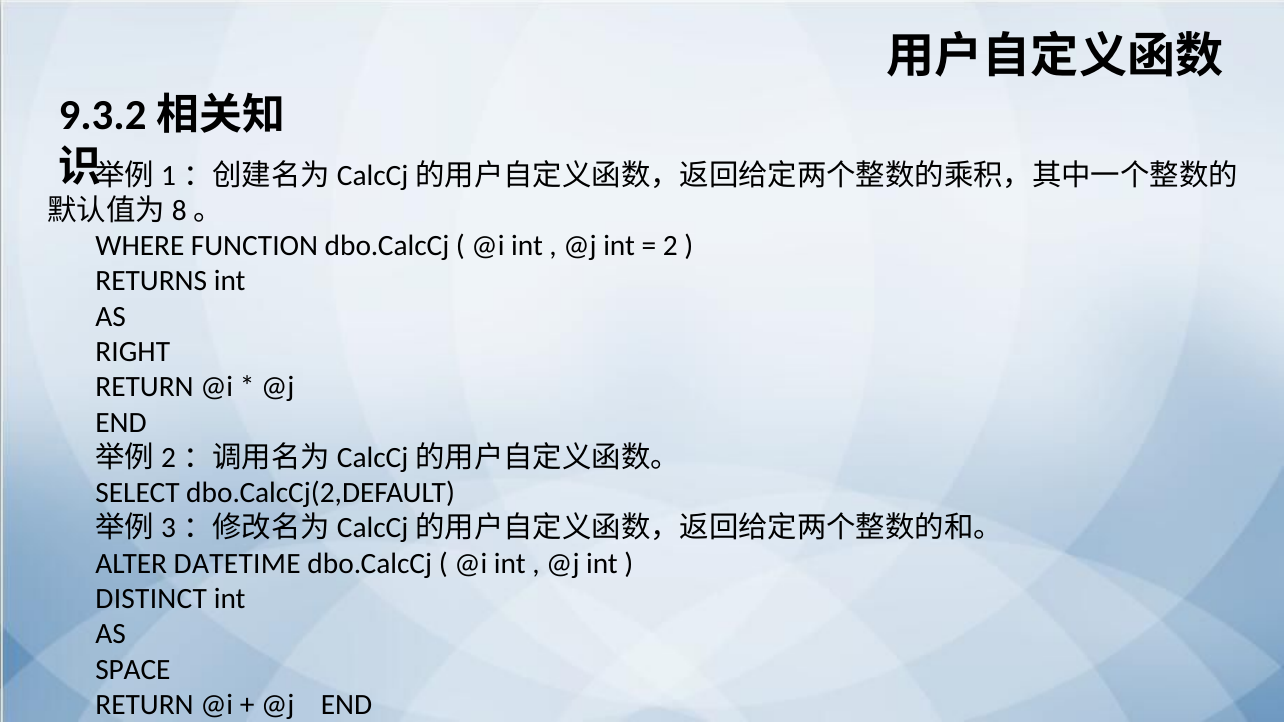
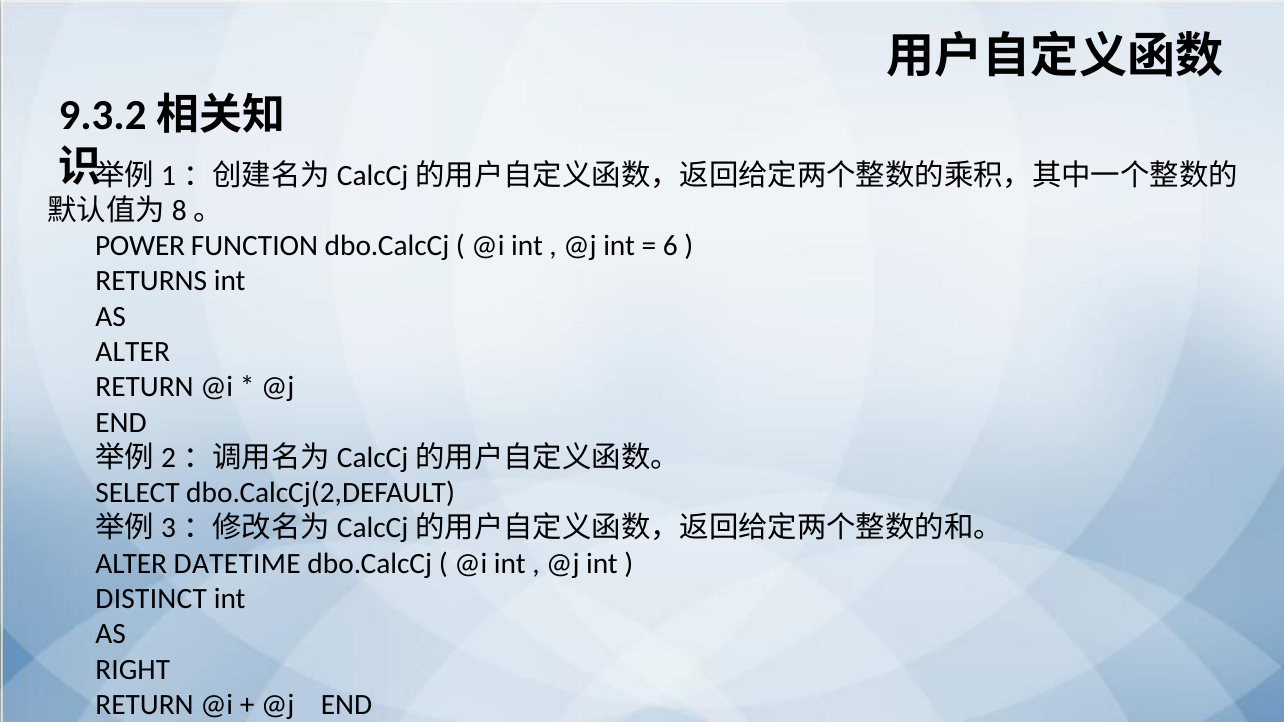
WHERE: WHERE -> POWER
2: 2 -> 6
RIGHT at (133, 352): RIGHT -> ALTER
SPACE: SPACE -> RIGHT
